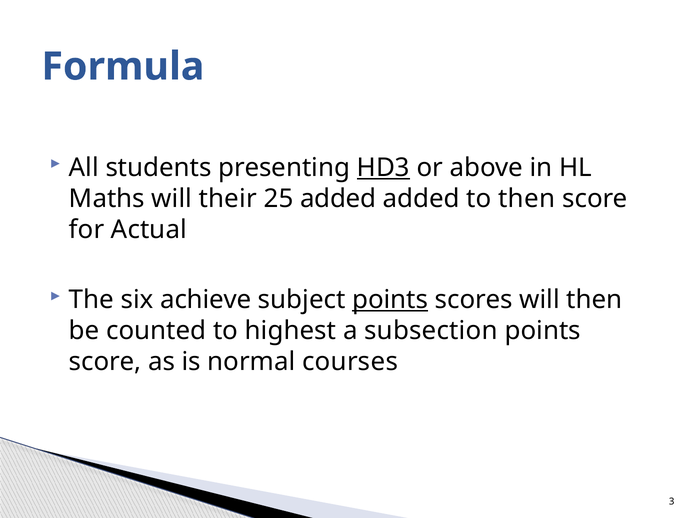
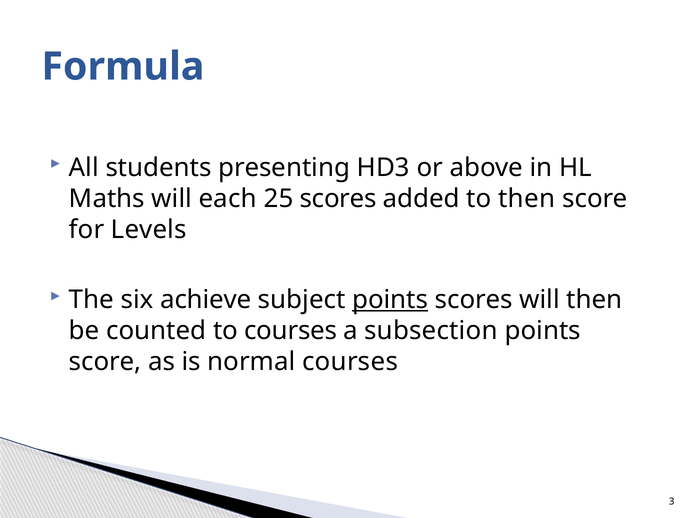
HD3 underline: present -> none
their: their -> each
25 added: added -> scores
Actual: Actual -> Levels
to highest: highest -> courses
